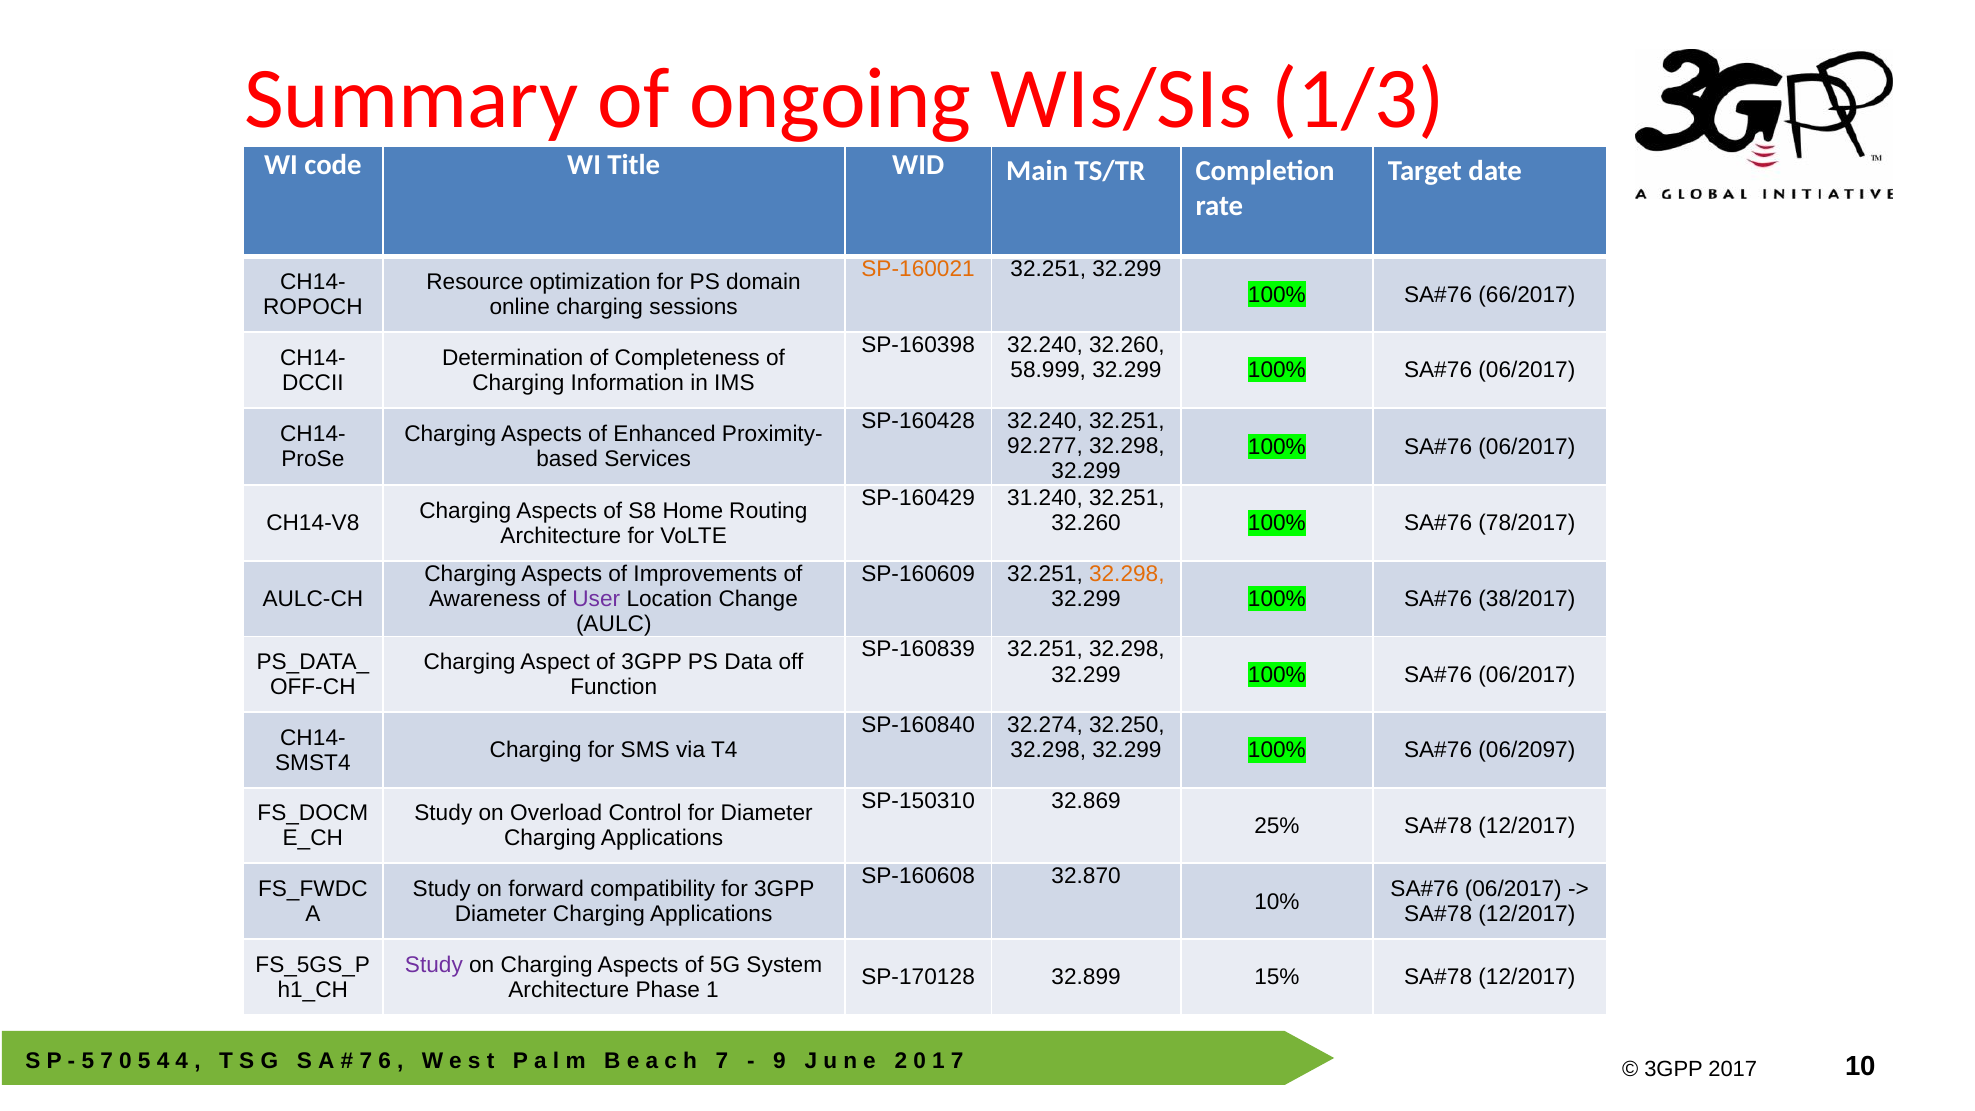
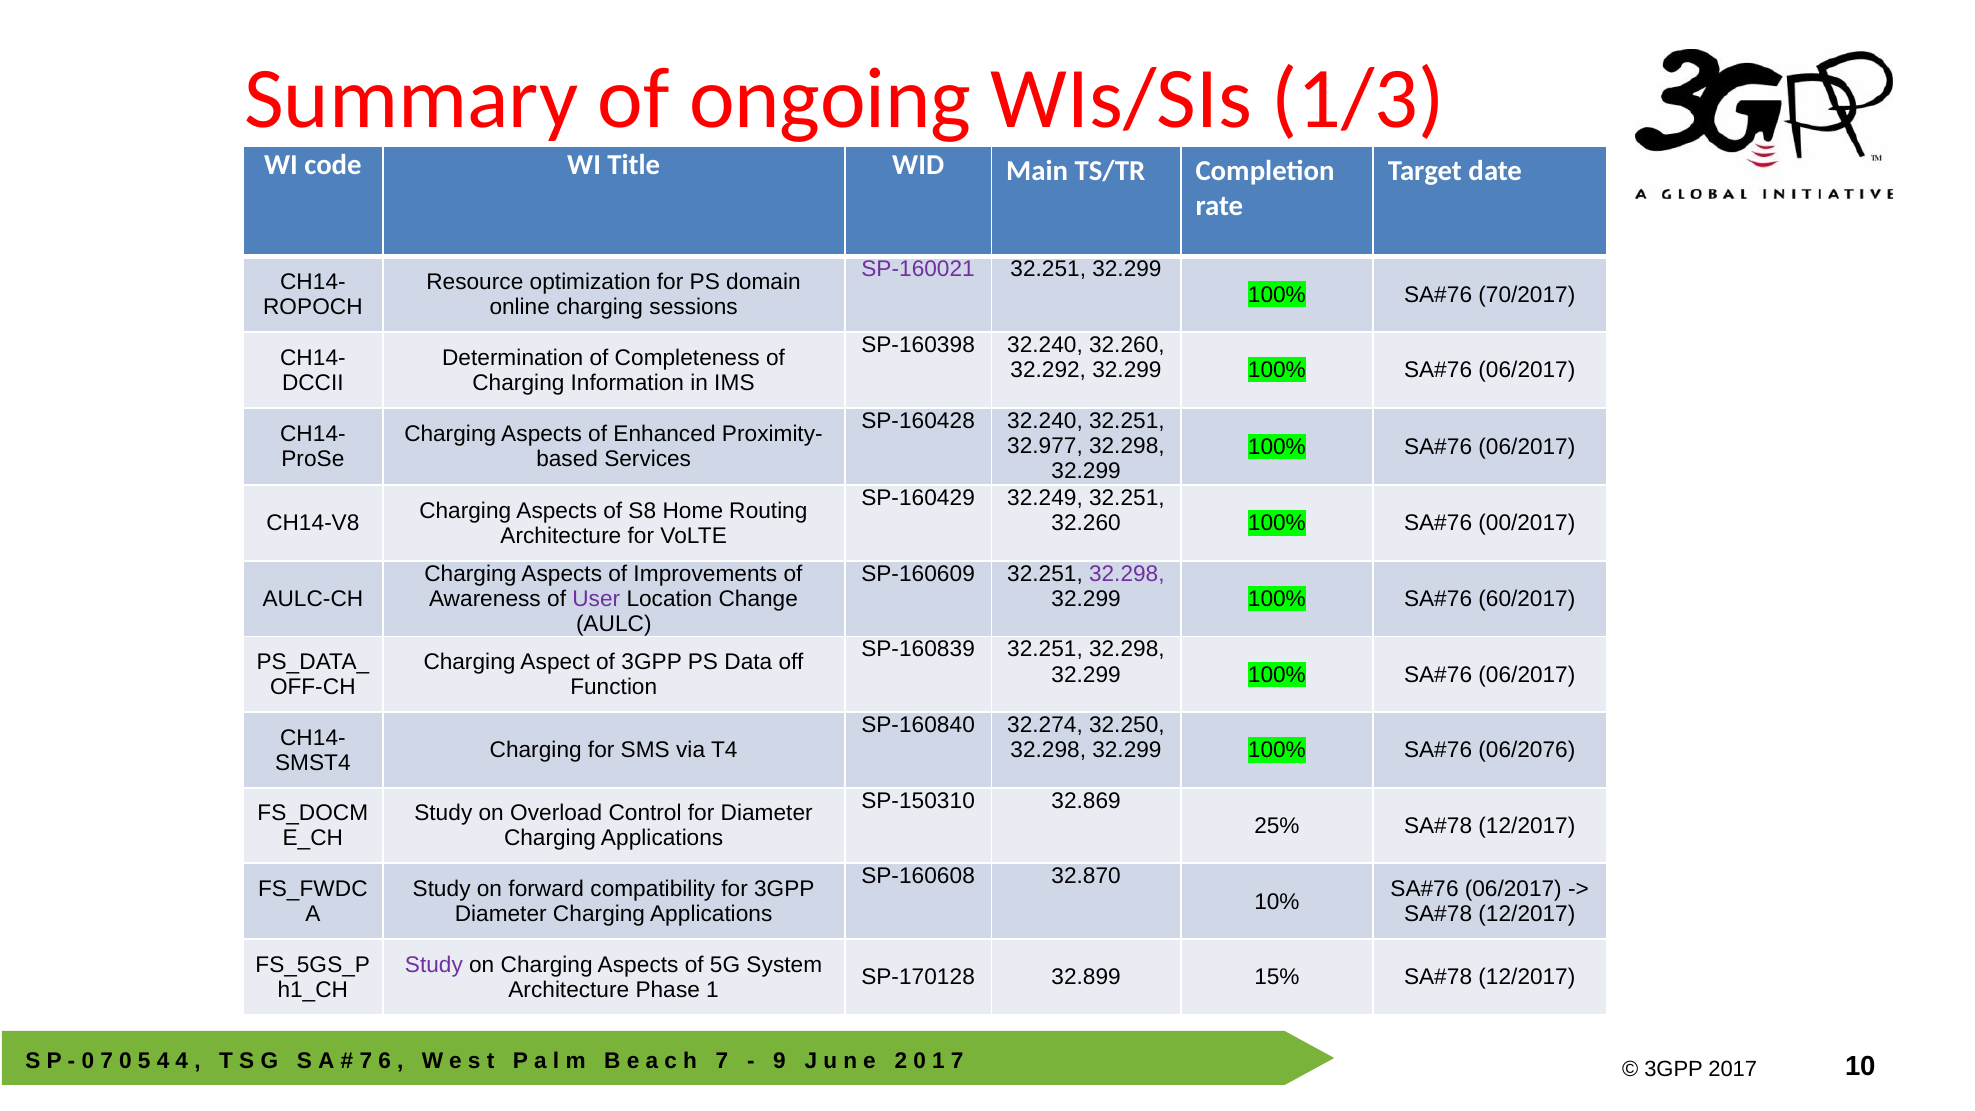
SP-160021 colour: orange -> purple
66/2017: 66/2017 -> 70/2017
58.999: 58.999 -> 32.292
92.277: 92.277 -> 32.977
31.240: 31.240 -> 32.249
78/2017: 78/2017 -> 00/2017
32.298 at (1127, 574) colour: orange -> purple
38/2017: 38/2017 -> 60/2017
06/2097: 06/2097 -> 06/2076
5 at (88, 1061): 5 -> 0
